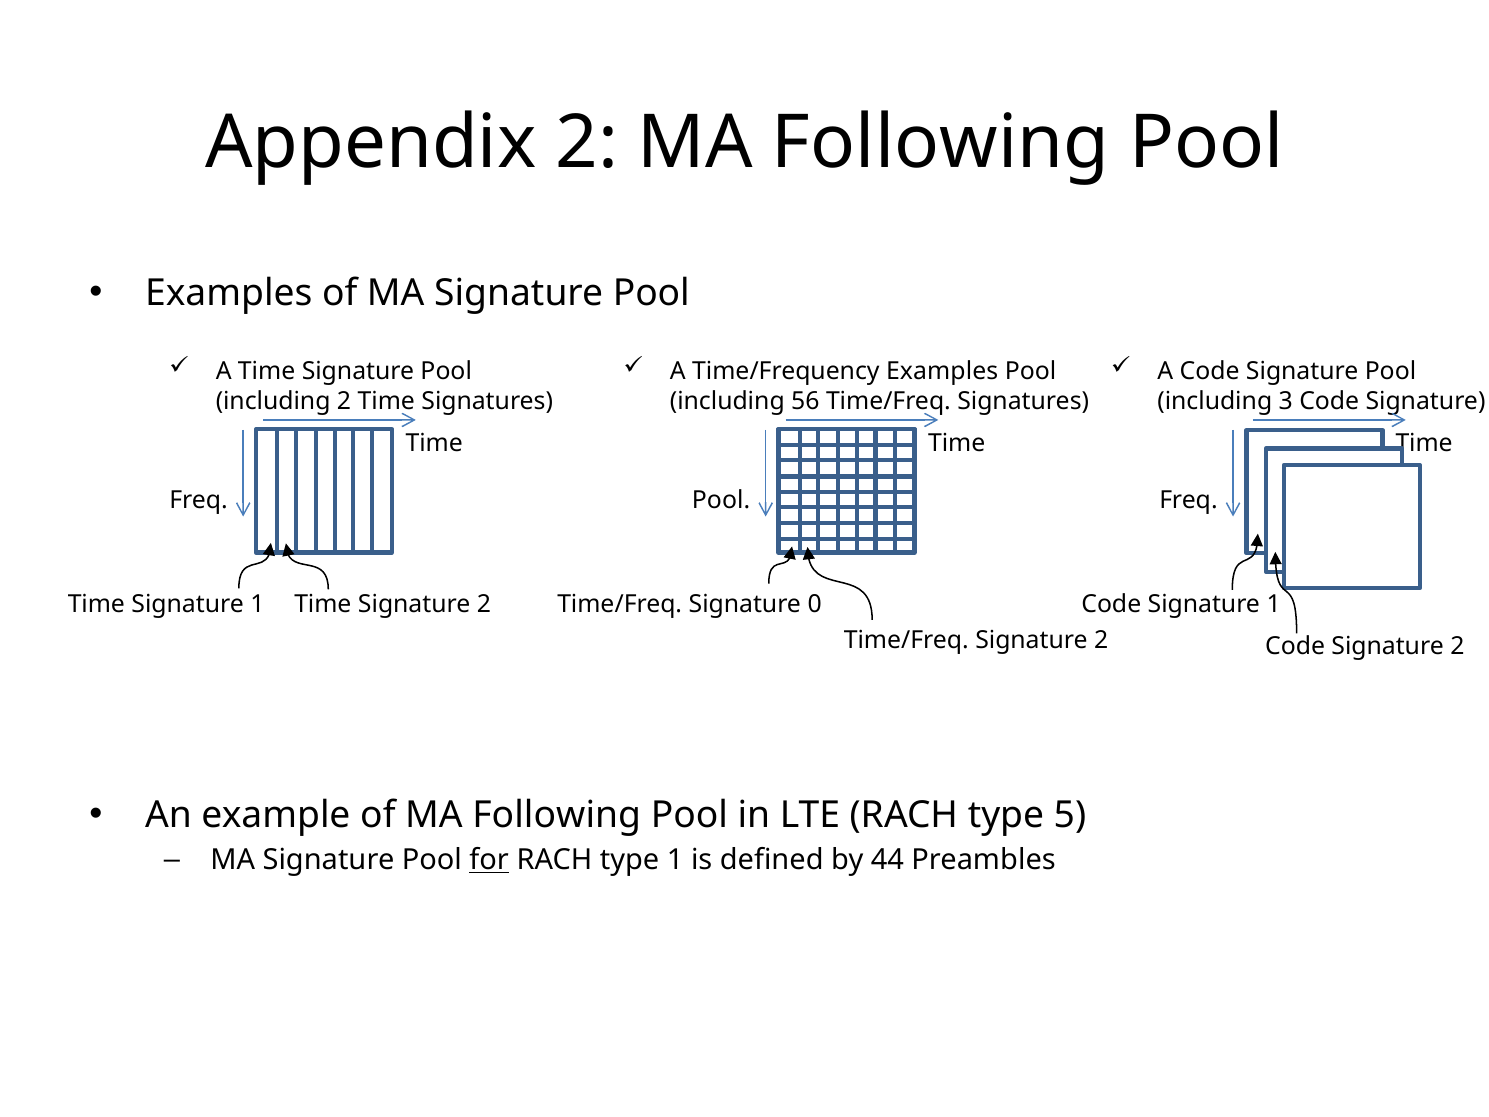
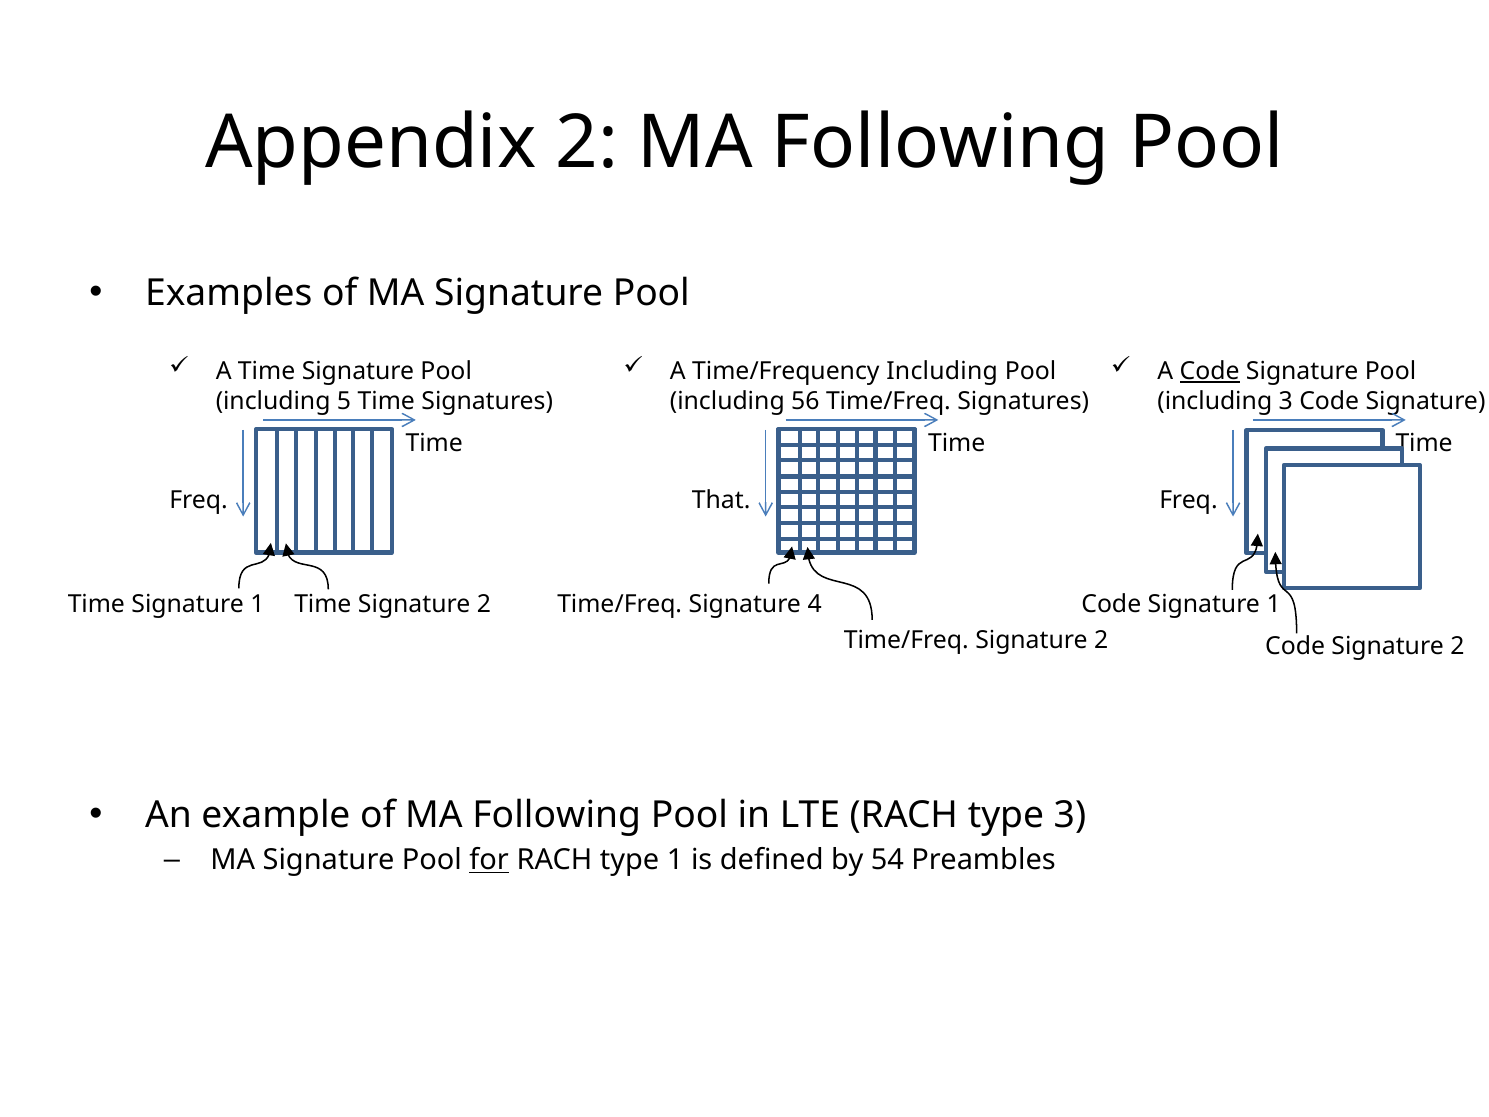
Time/Frequency Examples: Examples -> Including
Code at (1210, 371) underline: none -> present
including 2: 2 -> 5
Pool at (721, 500): Pool -> That
0: 0 -> 4
type 5: 5 -> 3
44: 44 -> 54
